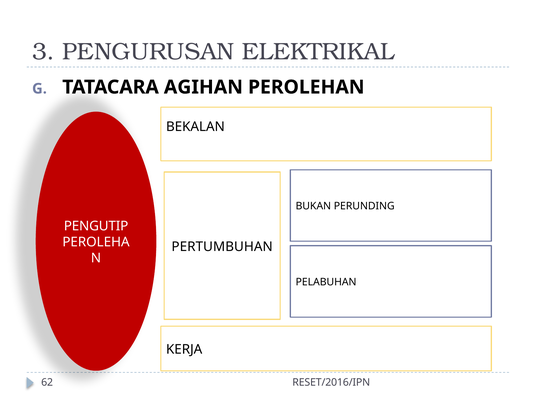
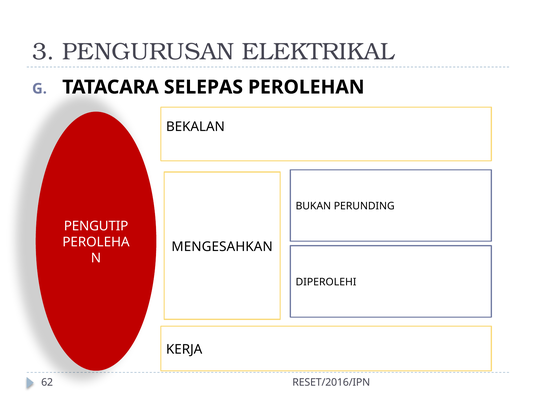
AGIHAN: AGIHAN -> SELEPAS
PERTUMBUHAN: PERTUMBUHAN -> MENGESAHKAN
PELABUHAN: PELABUHAN -> DIPEROLEHI
